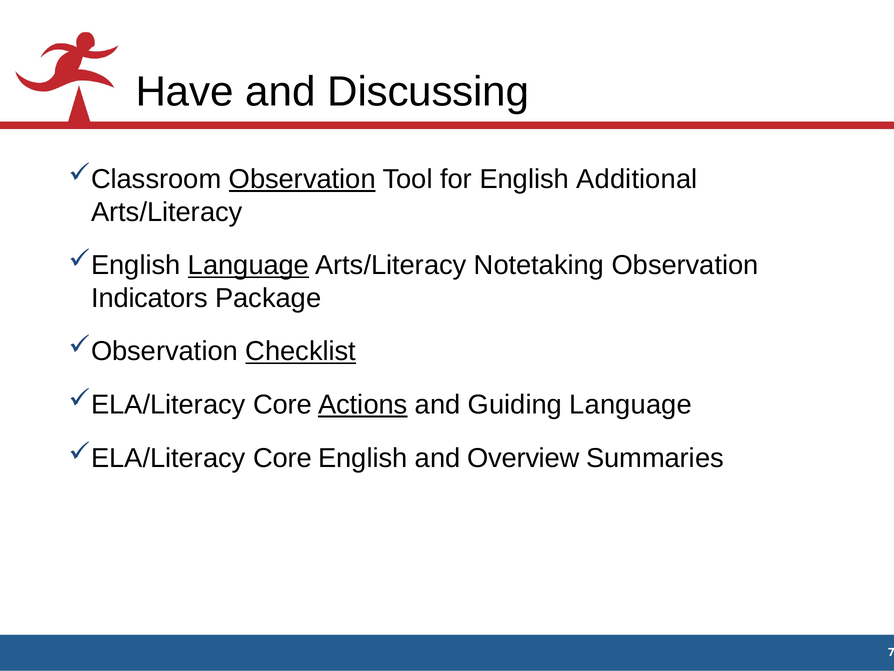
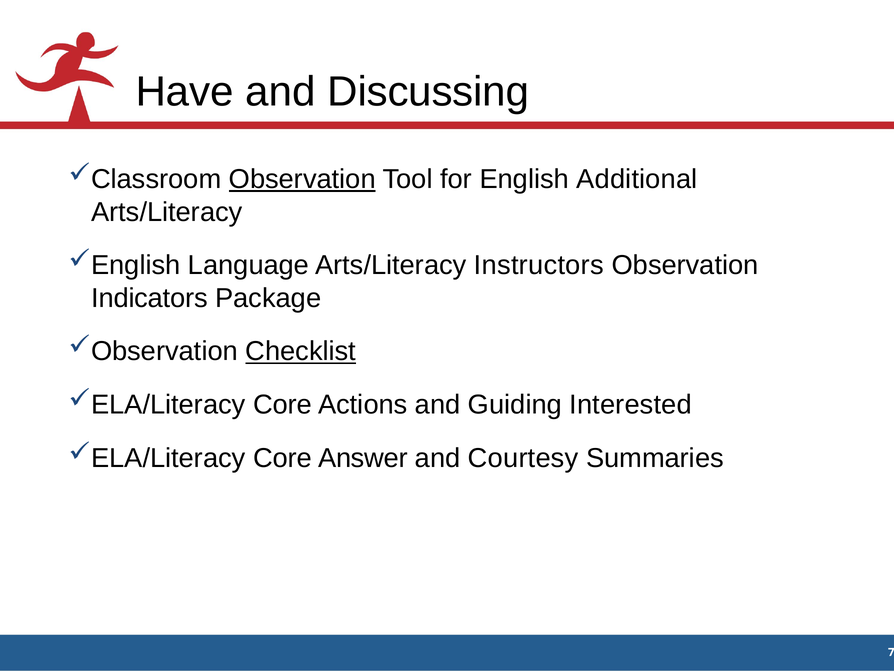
Language at (249, 265) underline: present -> none
Notetaking: Notetaking -> Instructors
Actions underline: present -> none
Guiding Language: Language -> Interested
Core English: English -> Answer
Overview: Overview -> Courtesy
